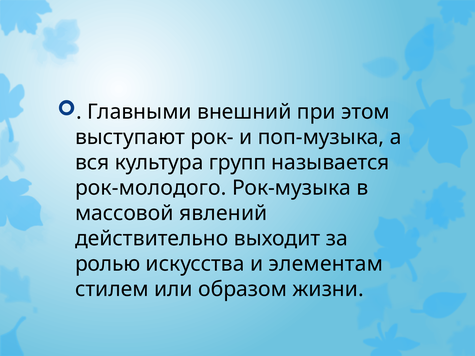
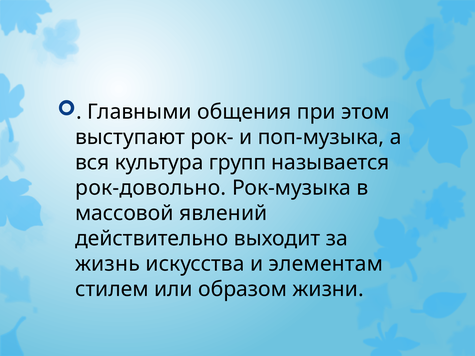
внешний: внешний -> общения
рок-молодого: рок-молодого -> рок-довольно
ролью: ролью -> жизнь
